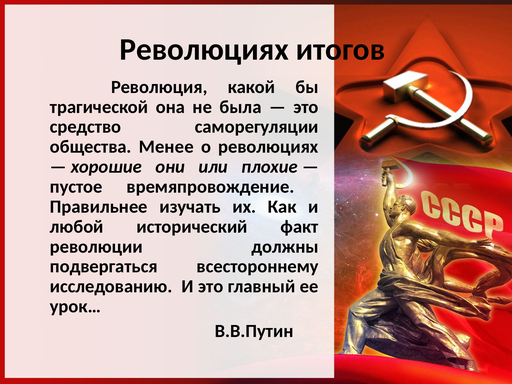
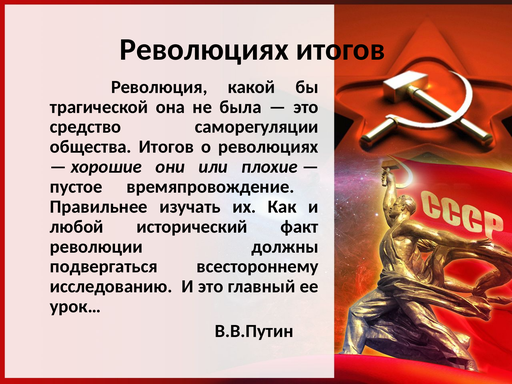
общества Менее: Менее -> Итогов
